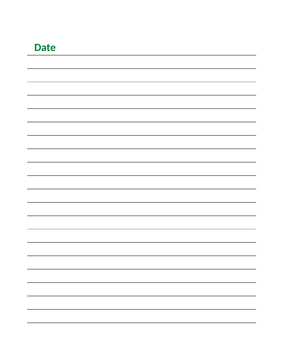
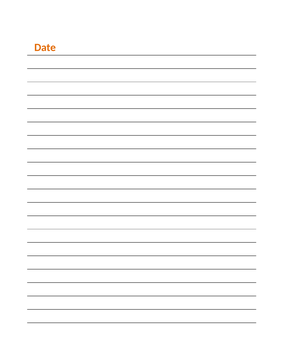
Date colour: green -> orange
